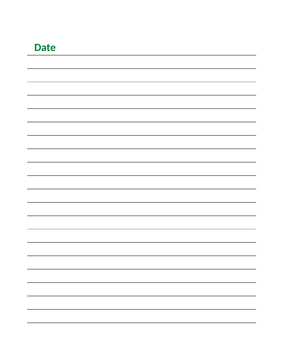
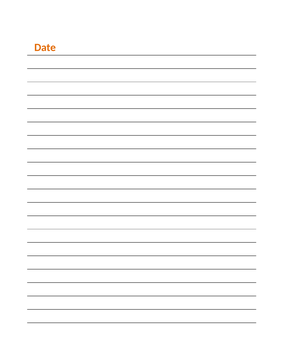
Date colour: green -> orange
